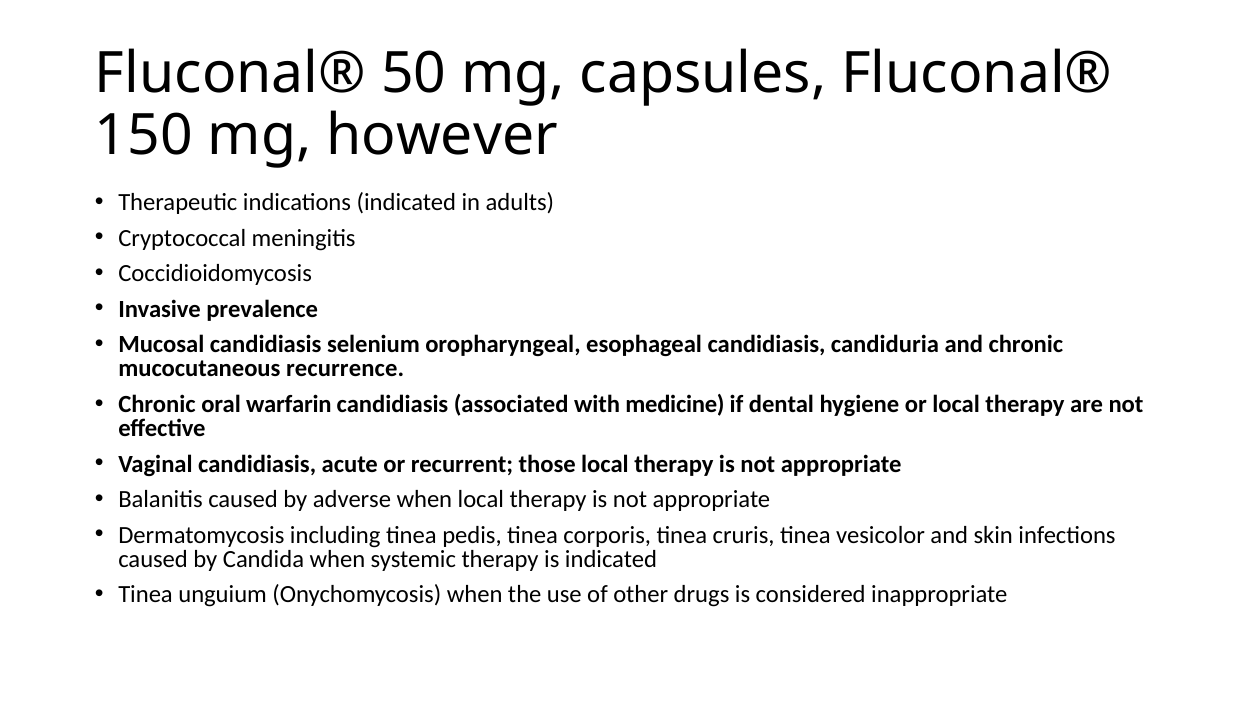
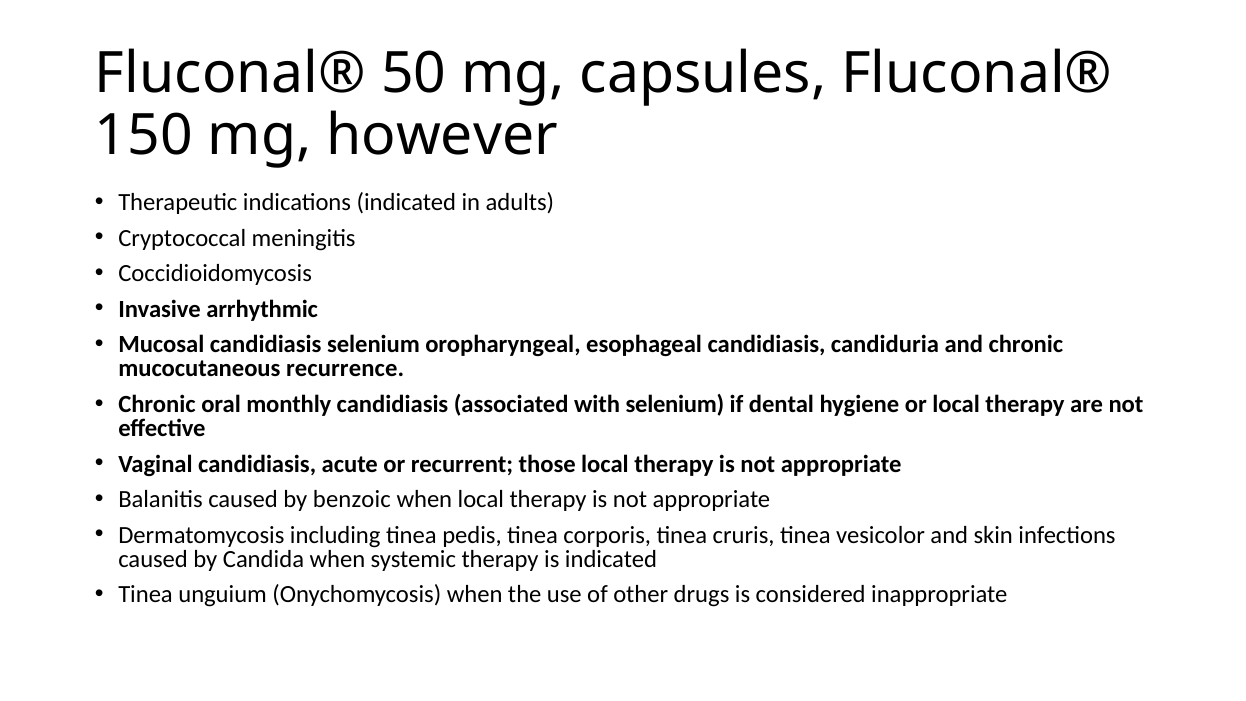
prevalence: prevalence -> arrhythmic
warfarin: warfarin -> monthly
with medicine: medicine -> selenium
adverse: adverse -> benzoic
